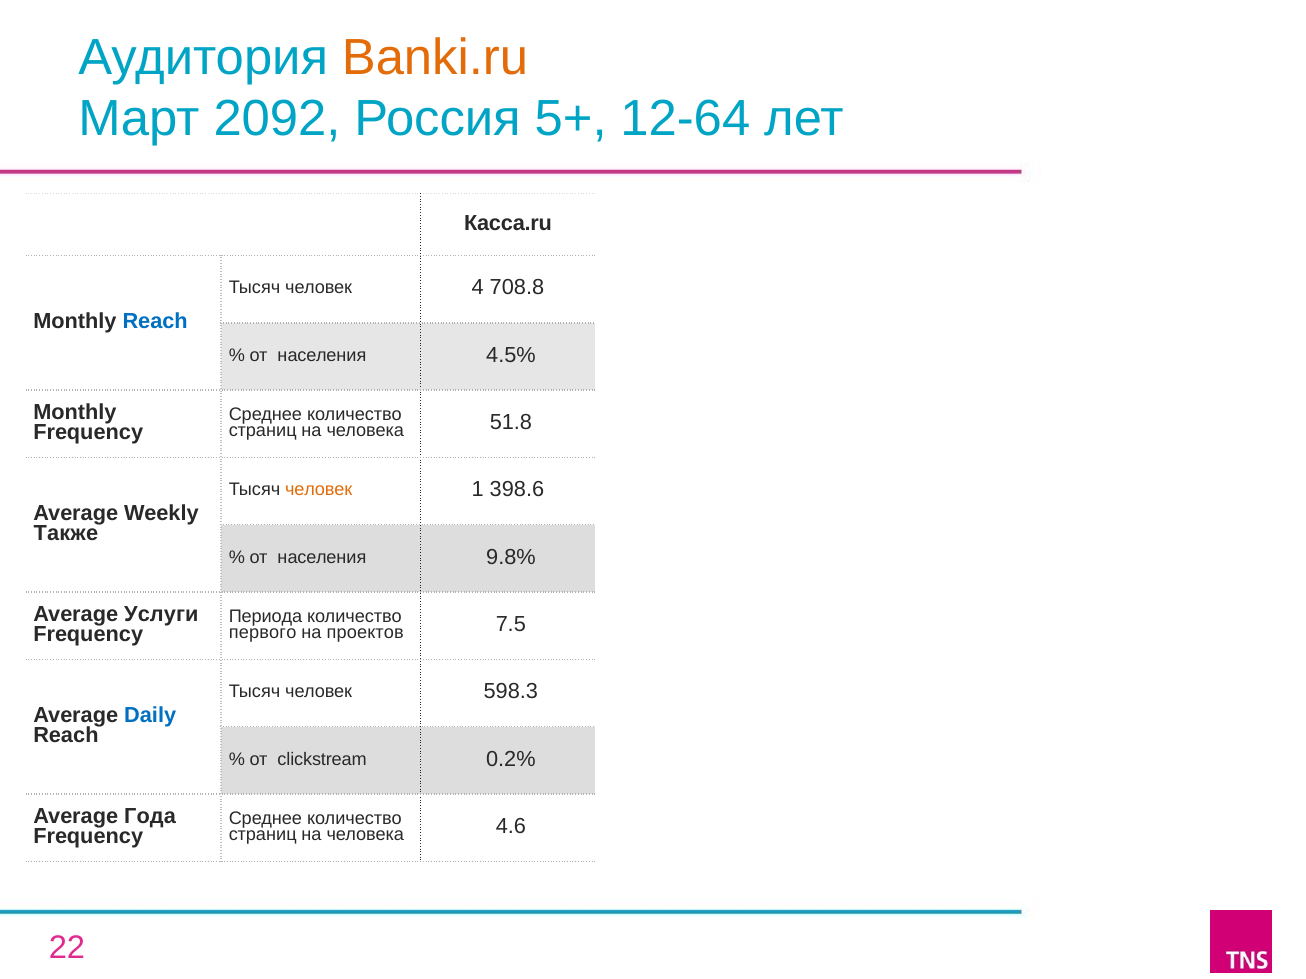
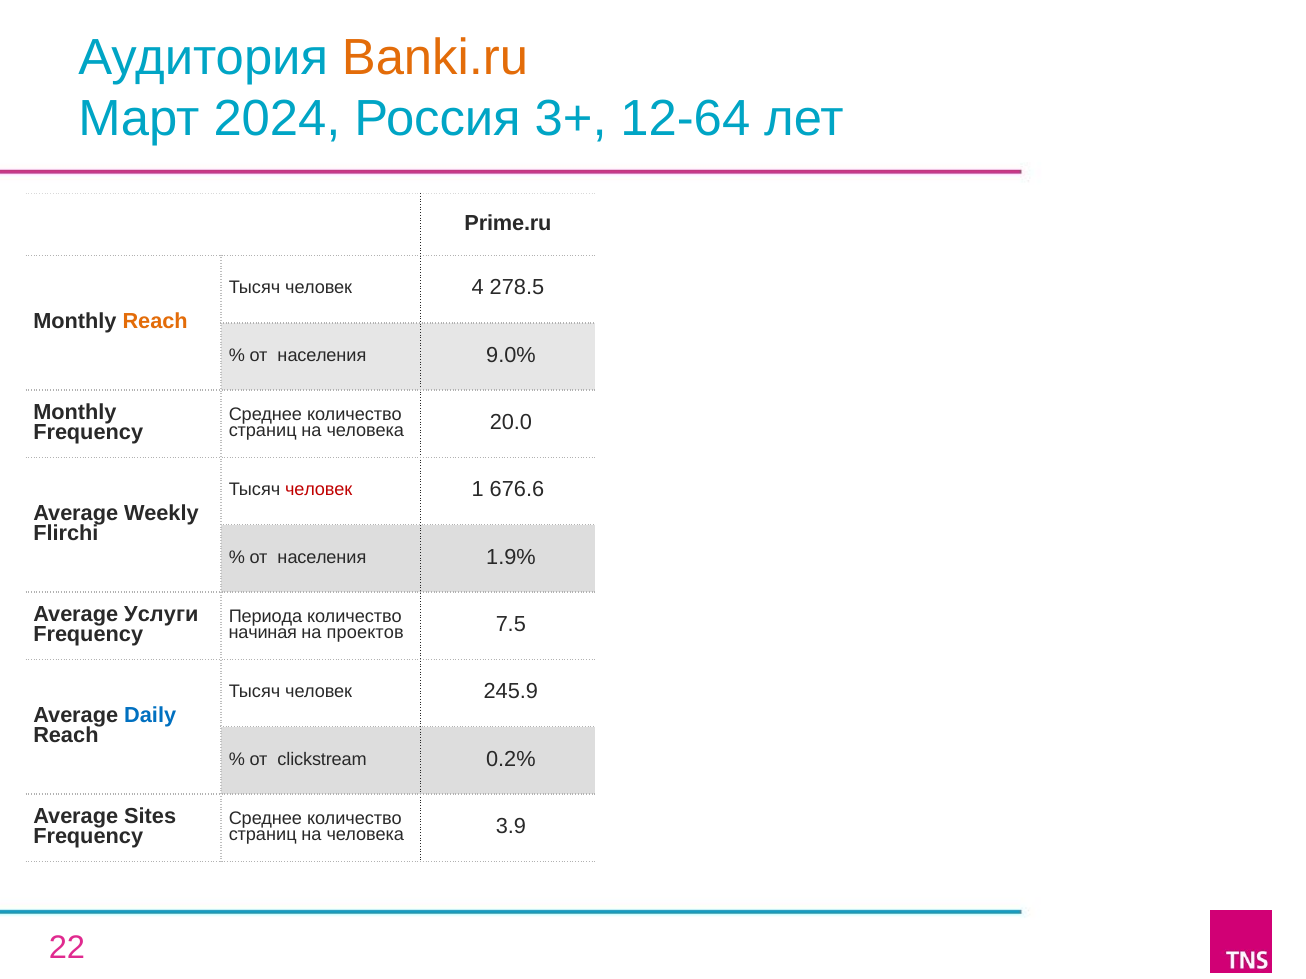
2092: 2092 -> 2024
5+: 5+ -> 3+
Касса.ru: Касса.ru -> Prime.ru
708.8: 708.8 -> 278.5
Reach at (155, 322) colour: blue -> orange
4.5%: 4.5% -> 9.0%
51.8: 51.8 -> 20.0
человек at (319, 490) colour: orange -> red
398.6: 398.6 -> 676.6
Также: Также -> Flirchi
9.8%: 9.8% -> 1.9%
первого: первого -> начиная
598.3: 598.3 -> 245.9
Года: Года -> Sites
4.6: 4.6 -> 3.9
